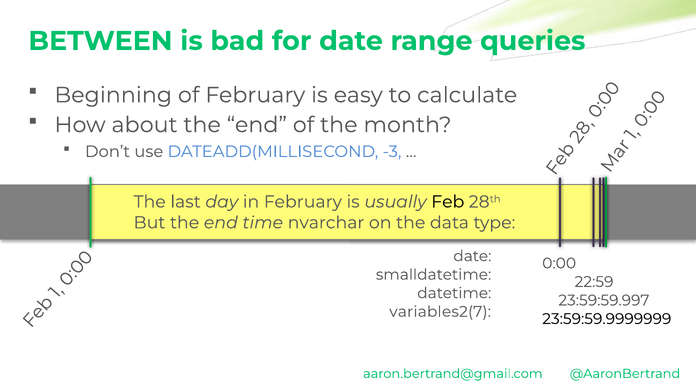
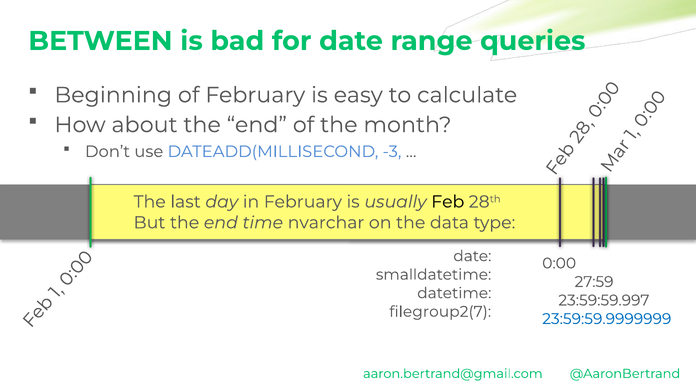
22:59: 22:59 -> 27:59
variables2(7: variables2(7 -> filegroup2(7
23:59:59.9999999 colour: black -> blue
